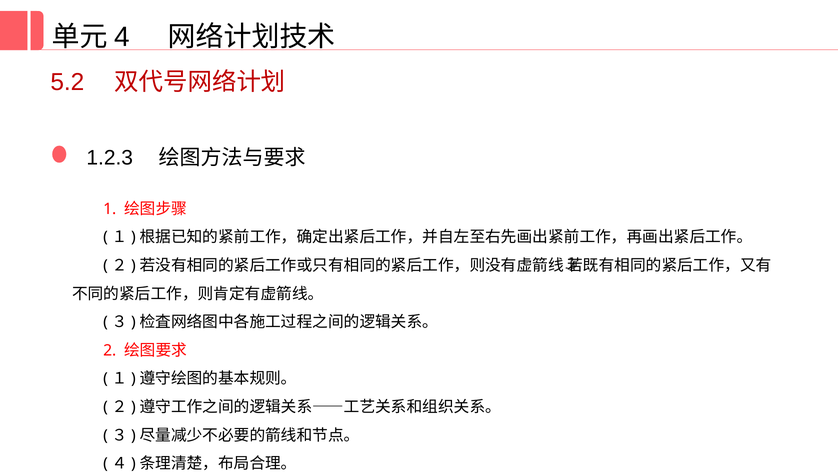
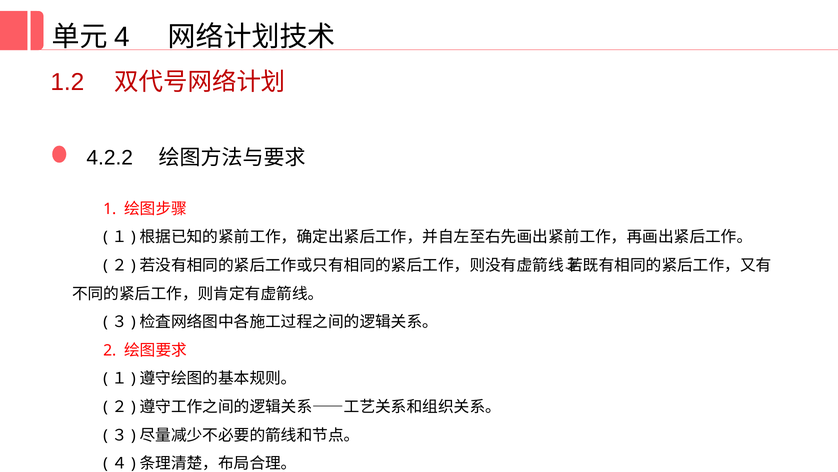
5.2: 5.2 -> 1.2
1.2.3: 1.2.3 -> 4.2.2
